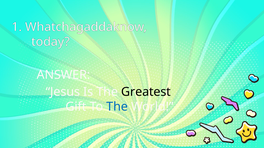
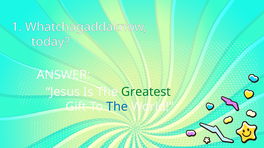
Greatest colour: black -> green
